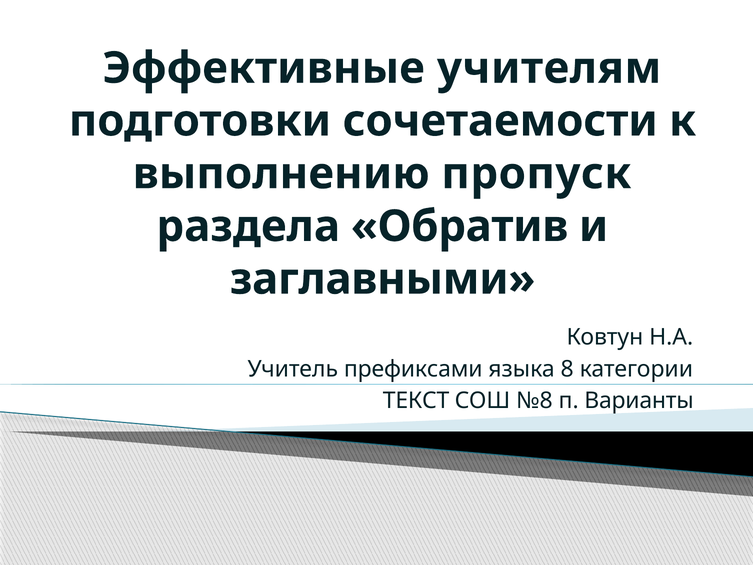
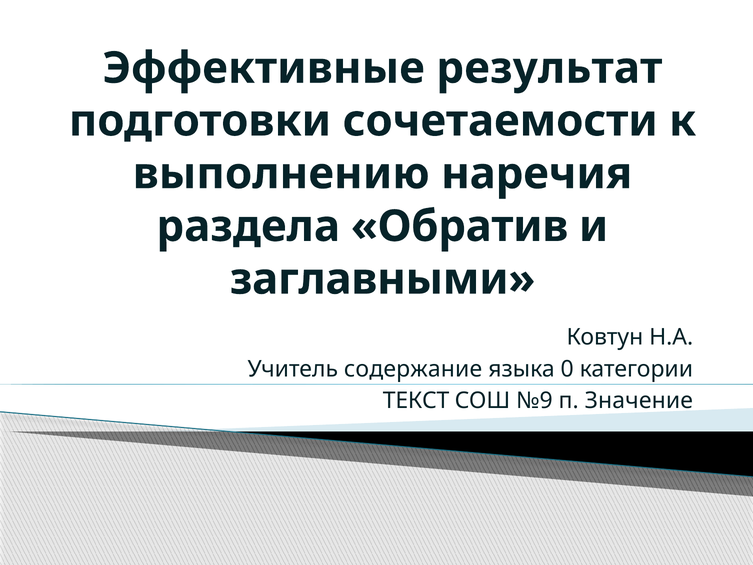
учителям: учителям -> результат
пропуск: пропуск -> наречия
префиксами: префиксами -> содержание
8: 8 -> 0
№8: №8 -> №9
Варианты: Варианты -> Значение
